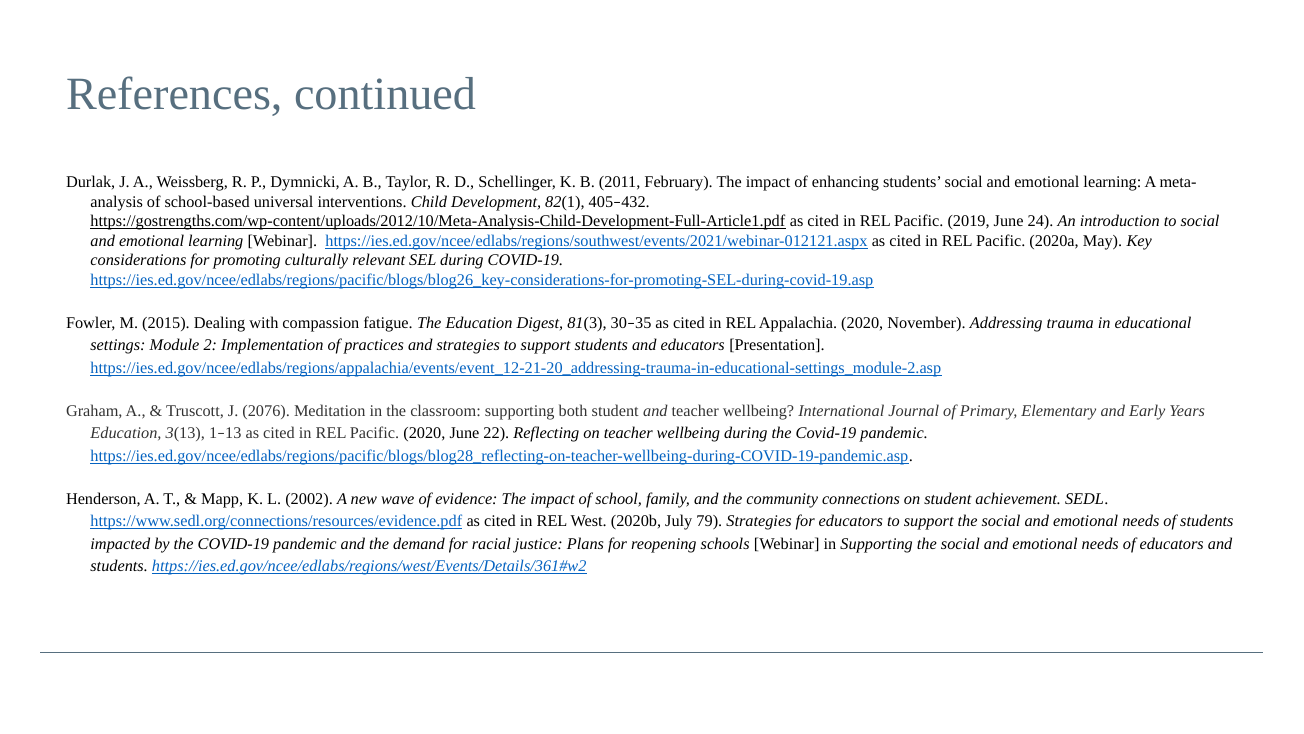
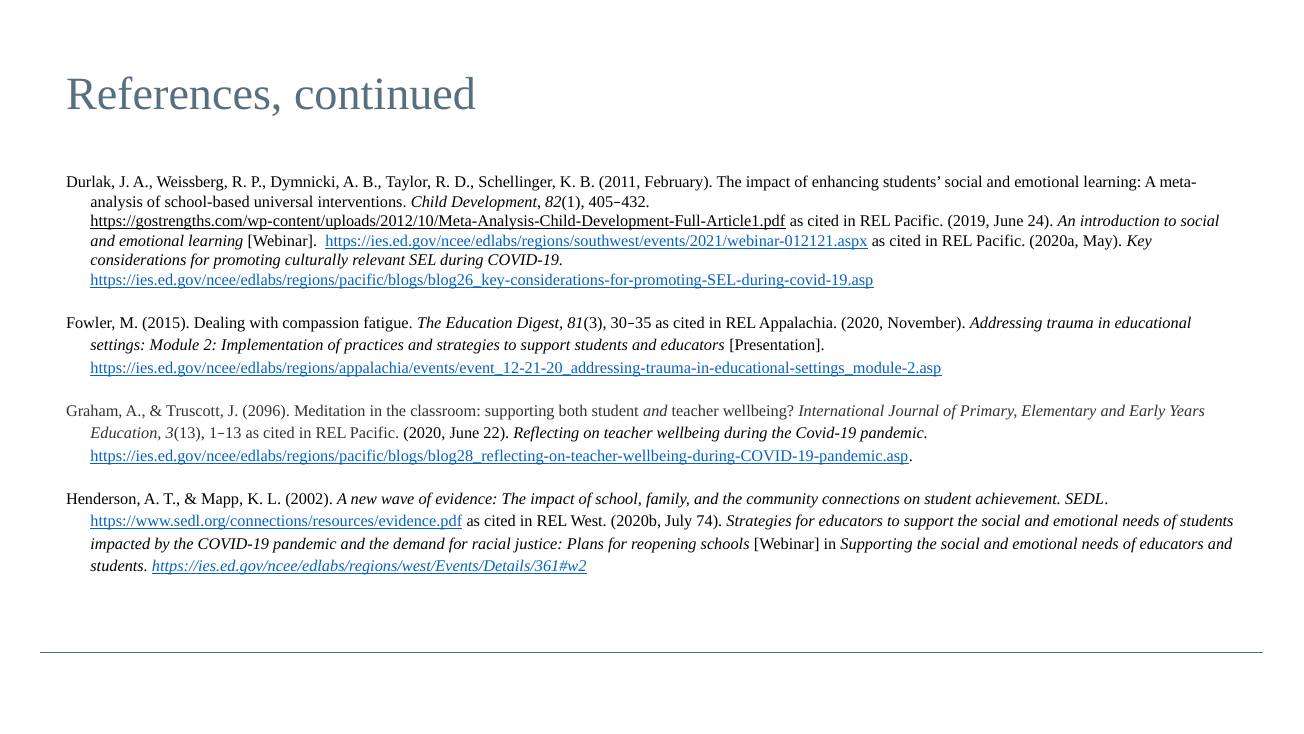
2076: 2076 -> 2096
79: 79 -> 74
